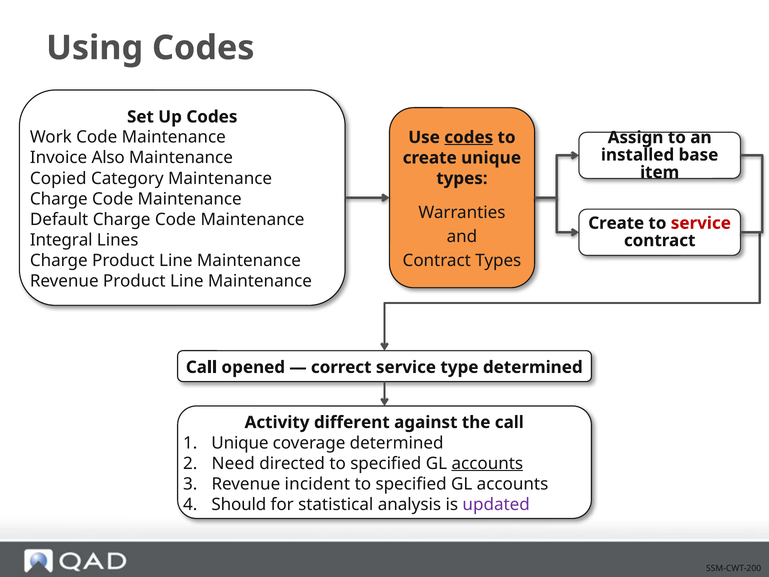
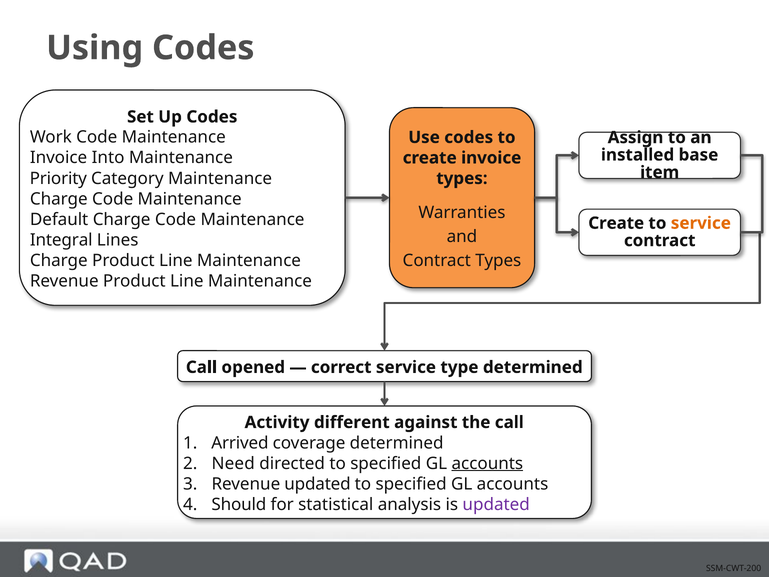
codes at (469, 137) underline: present -> none
Also: Also -> Into
create unique: unique -> invoice
Copied: Copied -> Priority
service at (701, 223) colour: red -> orange
1 Unique: Unique -> Arrived
Revenue incident: incident -> updated
